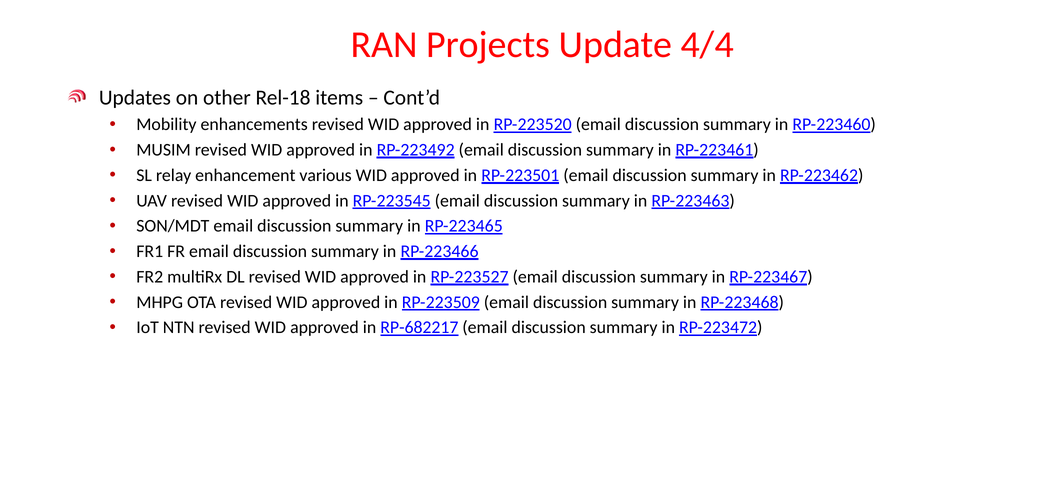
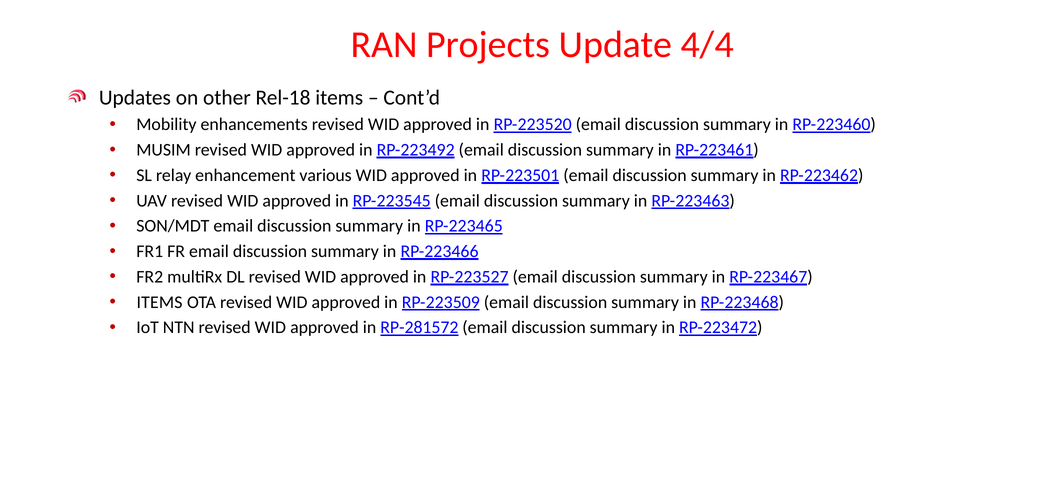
MHPG at (160, 302): MHPG -> ITEMS
RP-682217: RP-682217 -> RP-281572
